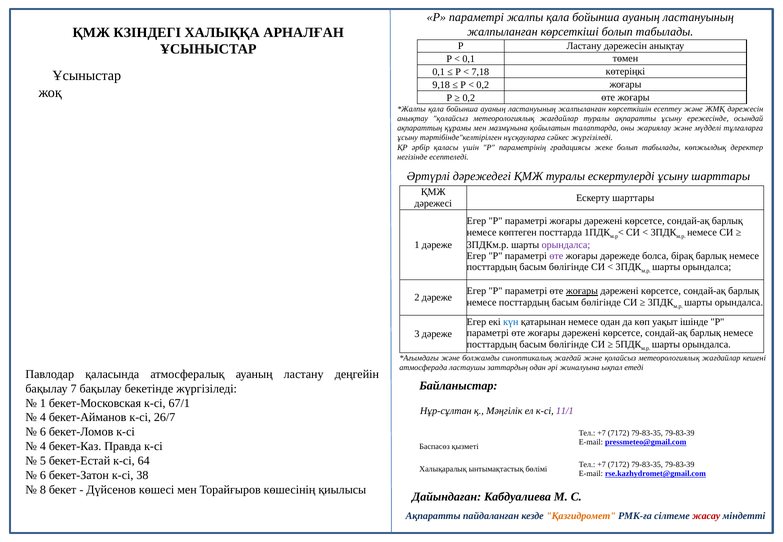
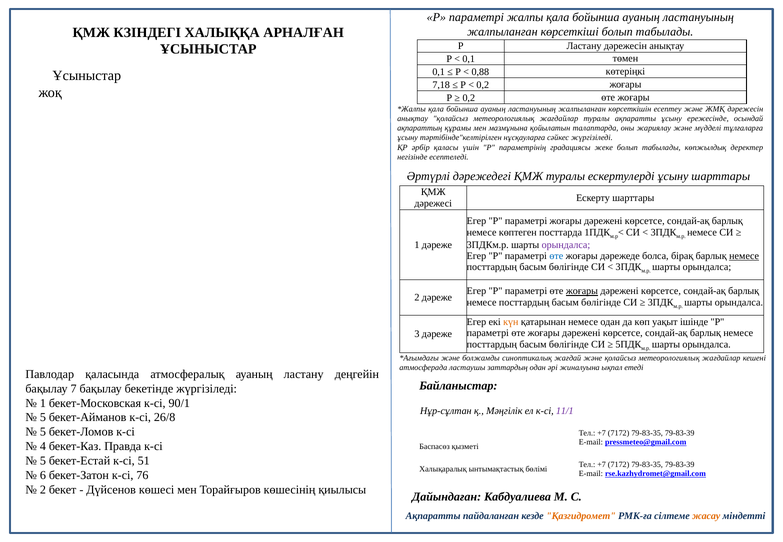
7,18: 7,18 -> 0,88
9,18: 9,18 -> 7,18
өте at (556, 256) colour: purple -> blue
немесе at (744, 256) underline: none -> present
күн colour: blue -> orange
67/1: 67/1 -> 90/1
4 at (43, 418): 4 -> 5
26/7: 26/7 -> 26/8
6 at (43, 432): 6 -> 5
64: 64 -> 51
38: 38 -> 76
8 at (43, 490): 8 -> 2
жасау colour: red -> orange
